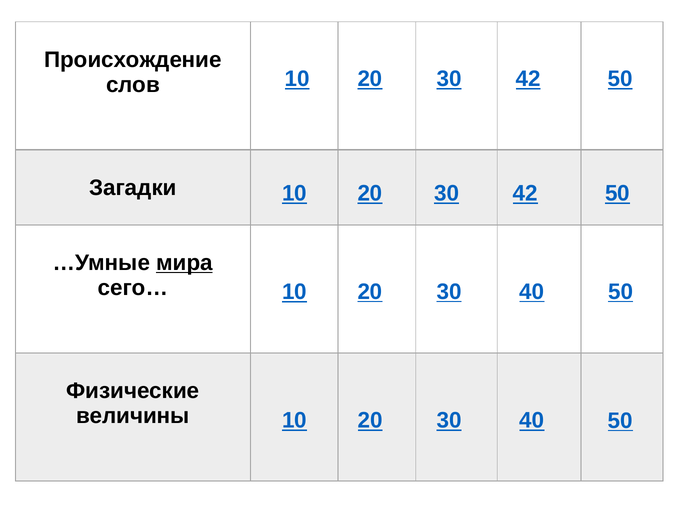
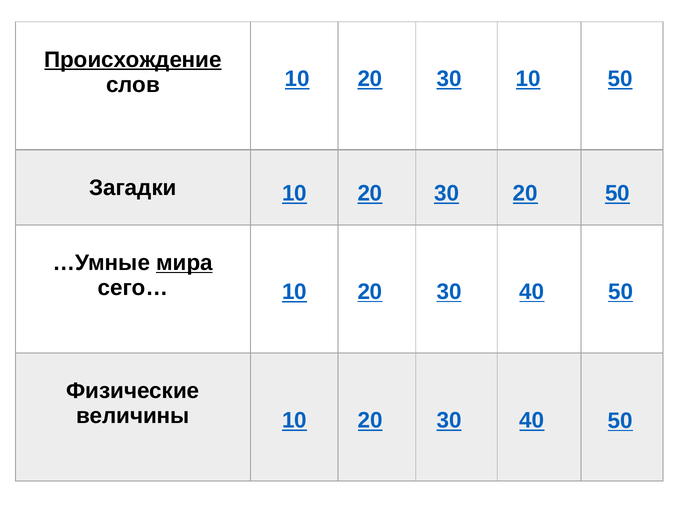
Происхождение underline: none -> present
42 at (528, 79): 42 -> 10
42 at (525, 193): 42 -> 20
